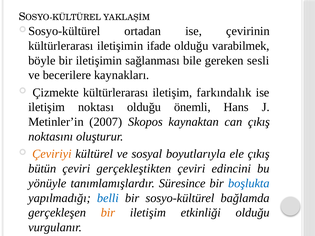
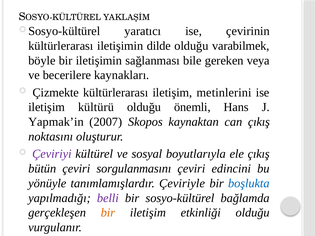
ortadan: ortadan -> yaratıcı
ifade: ifade -> dilde
sesli: sesli -> veya
farkındalık: farkındalık -> metinlerini
noktası: noktası -> kültürü
Metinler’in: Metinler’in -> Yapmak’in
Çeviriyi colour: orange -> purple
gerçekleştikten: gerçekleştikten -> sorgulanmasını
Süresince: Süresince -> Çeviriyle
belli colour: blue -> purple
